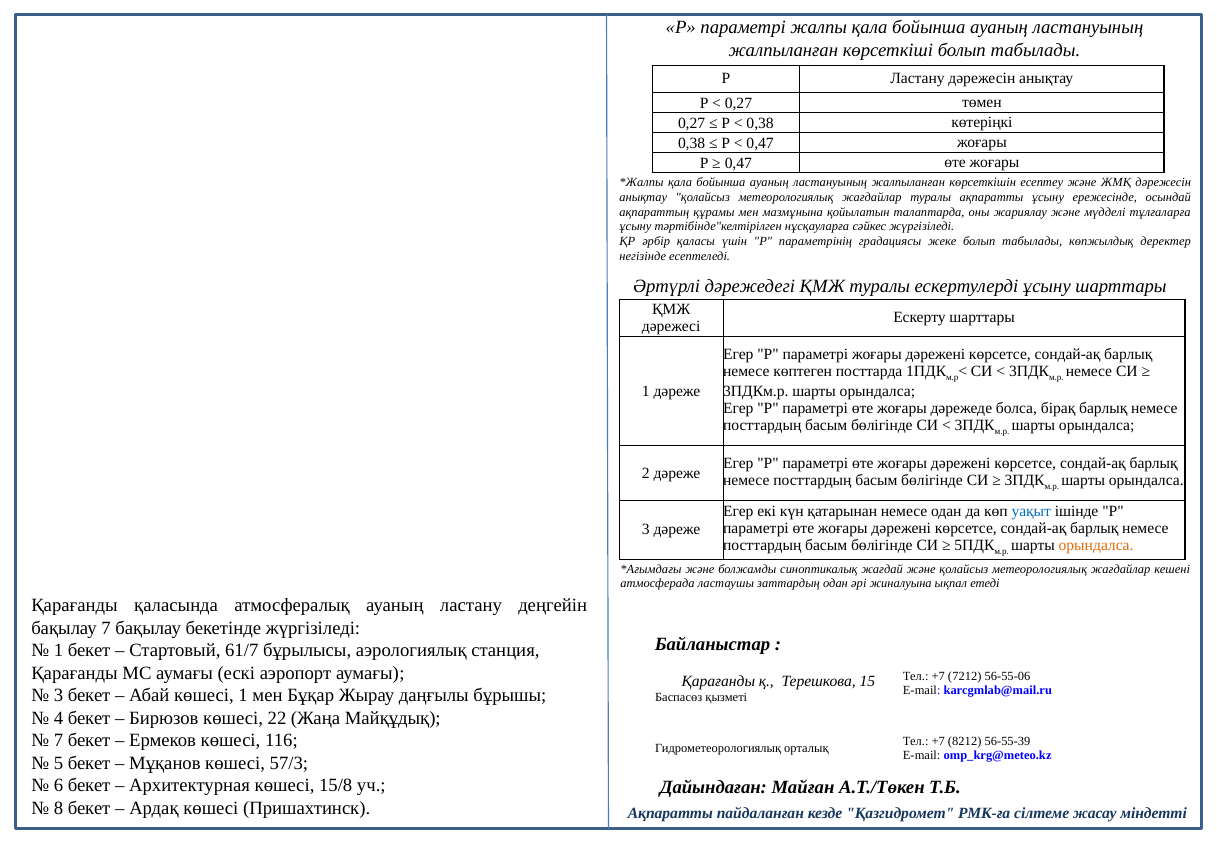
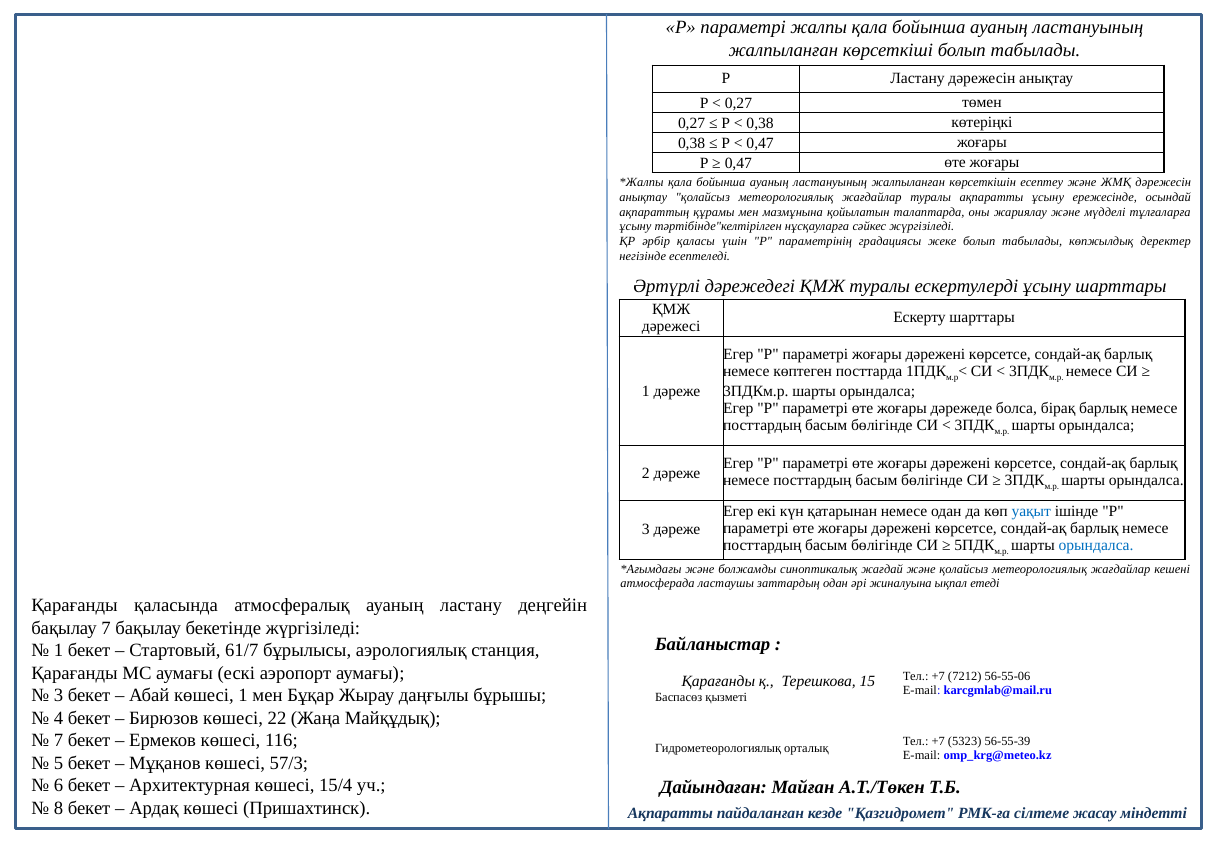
орындалса at (1096, 545) colour: orange -> blue
8212: 8212 -> 5323
15/8: 15/8 -> 15/4
